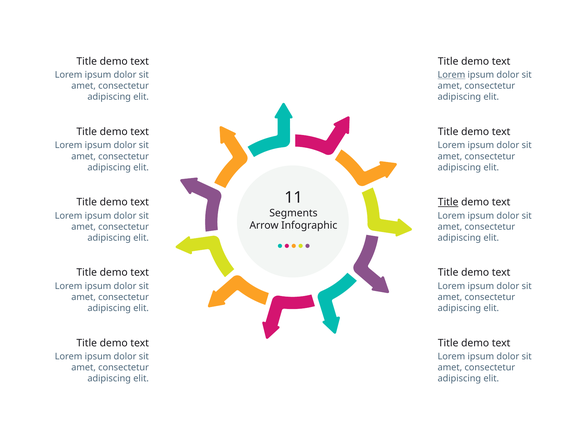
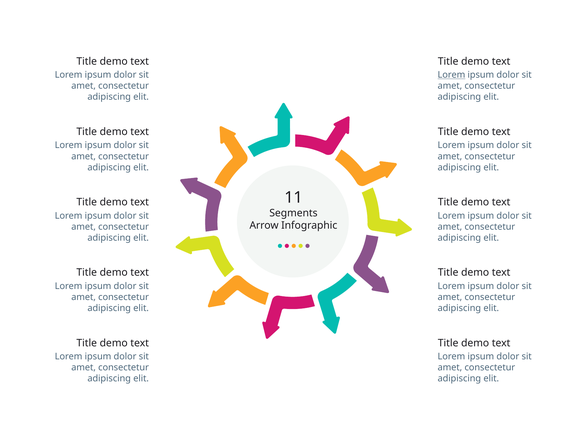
Title at (448, 202) underline: present -> none
